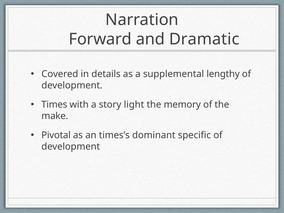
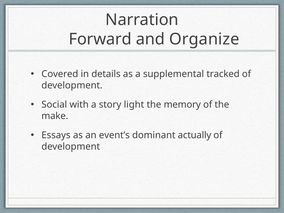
Dramatic: Dramatic -> Organize
lengthy: lengthy -> tracked
Times: Times -> Social
Pivotal: Pivotal -> Essays
times’s: times’s -> event’s
specific: specific -> actually
